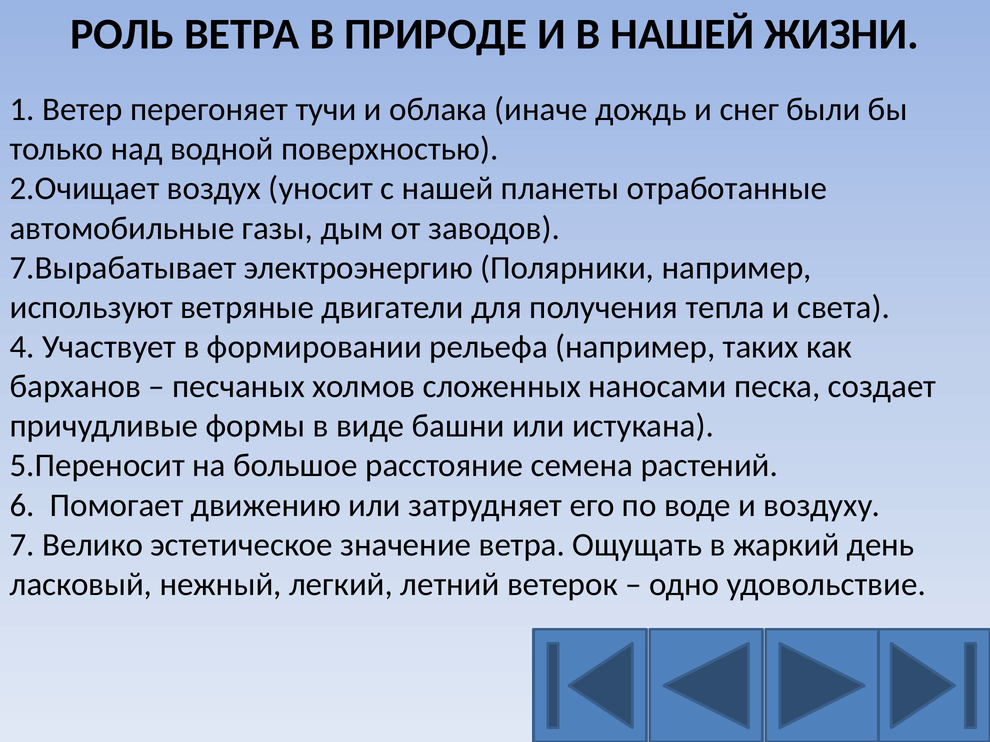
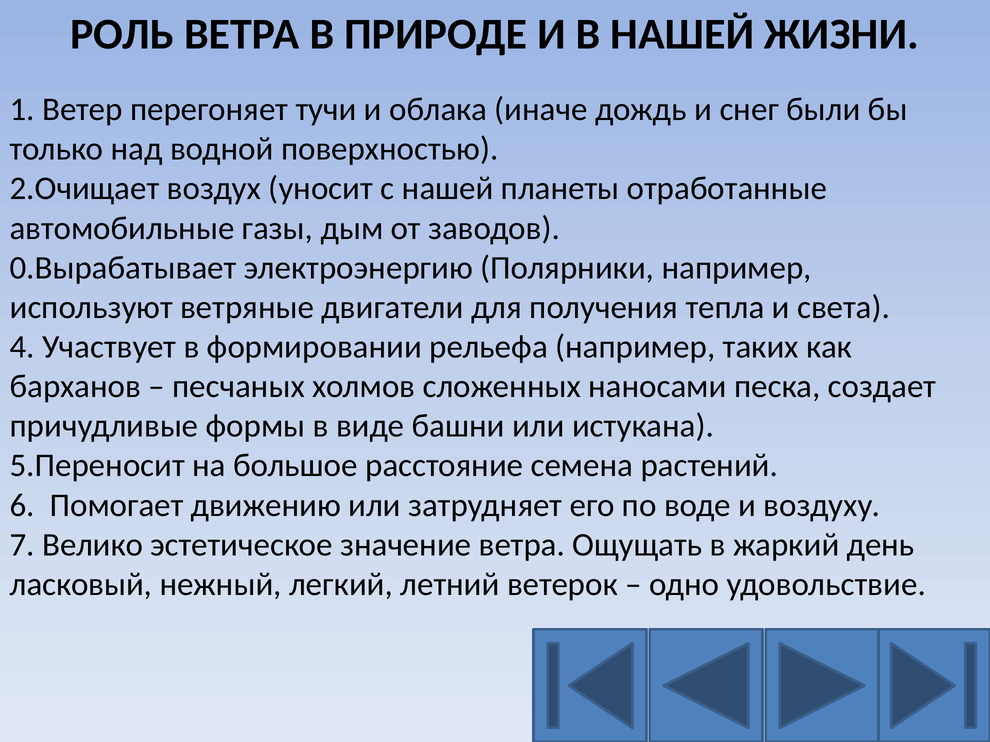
7.Вырабатывает: 7.Вырабатывает -> 0.Вырабатывает
